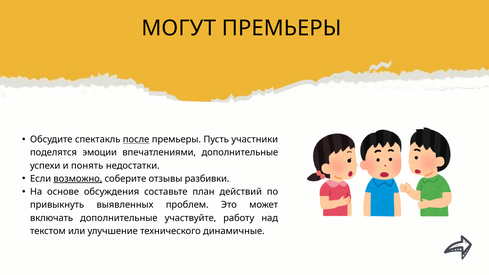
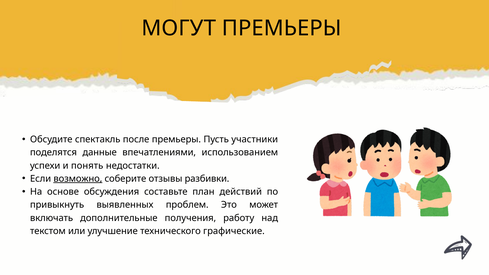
после underline: present -> none
эмоции: эмоции -> данные
впечатлениями дополнительные: дополнительные -> использованием
участвуйте: участвуйте -> получения
динамичные: динамичные -> графические
